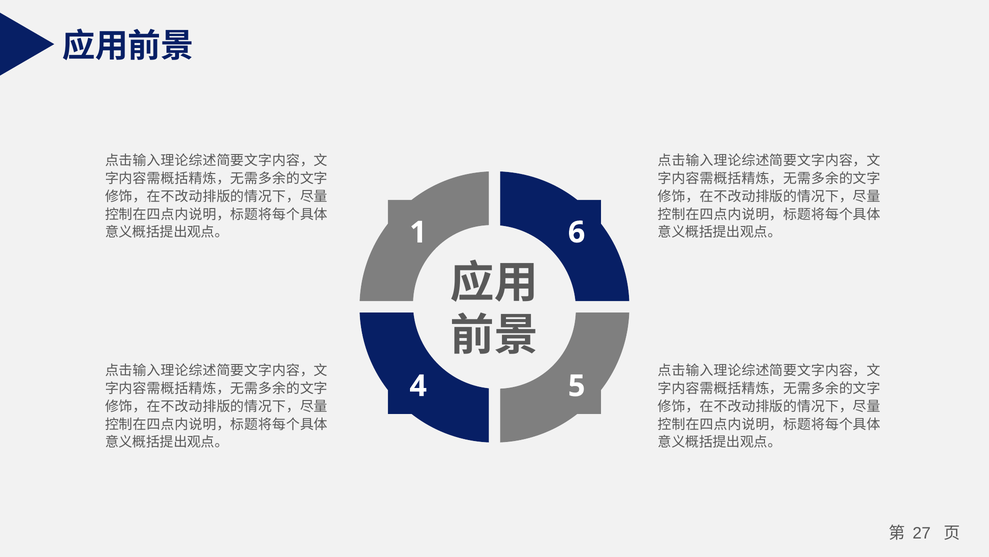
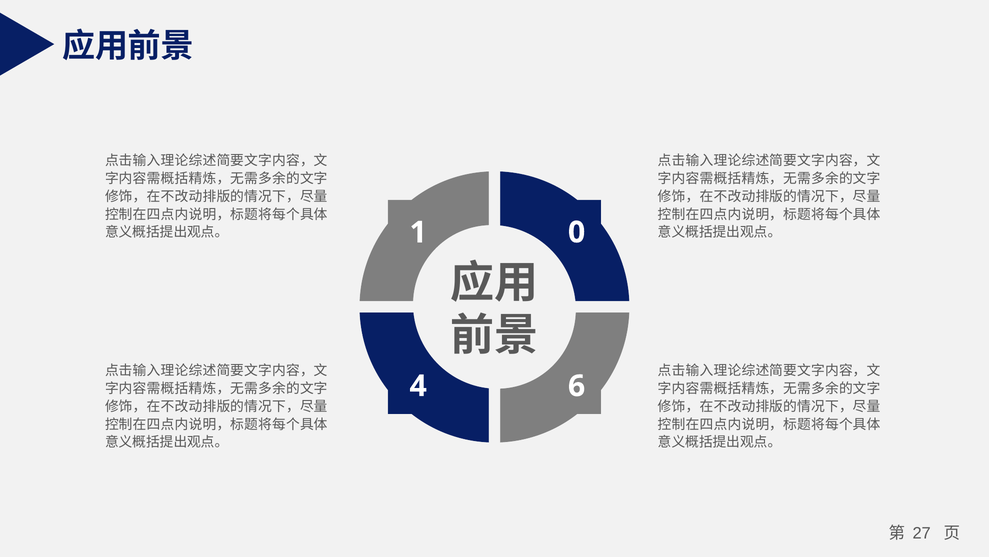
6: 6 -> 0
5: 5 -> 6
